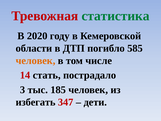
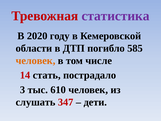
статистика colour: green -> purple
185: 185 -> 610
избегать: избегать -> слушать
